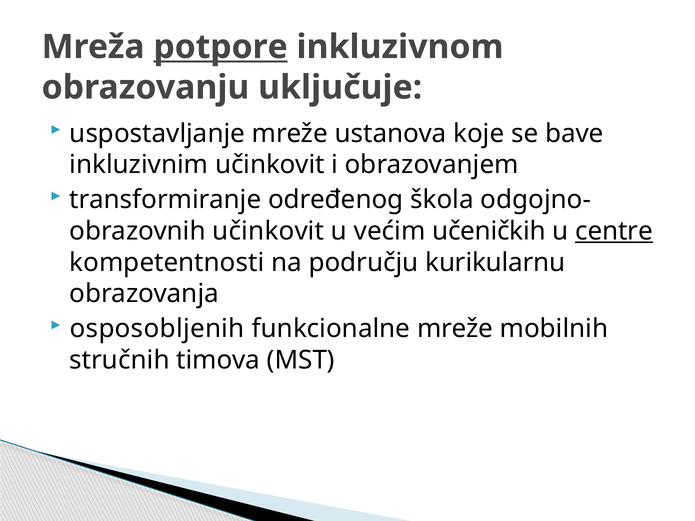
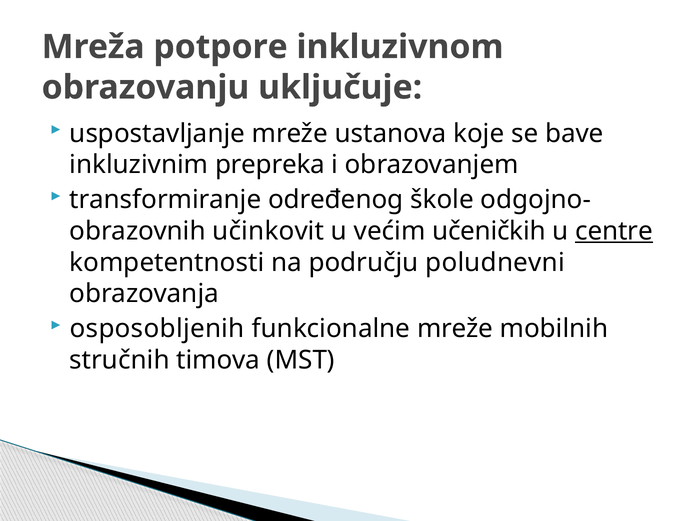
potpore underline: present -> none
inkluzivnim učinkovit: učinkovit -> prepreka
škola: škola -> škole
kurikularnu: kurikularnu -> poludnevni
